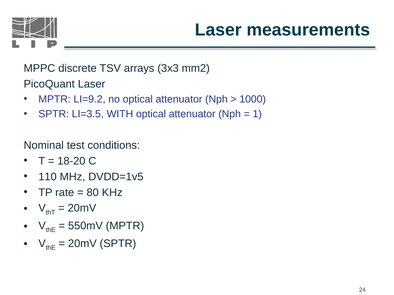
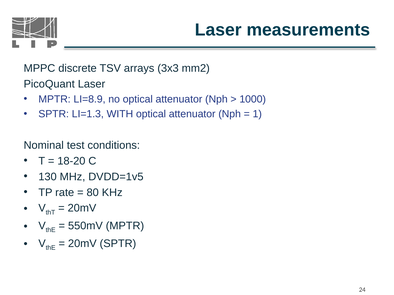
LI=9.2: LI=9.2 -> LI=8.9
LI=3.5: LI=3.5 -> LI=1.3
110: 110 -> 130
